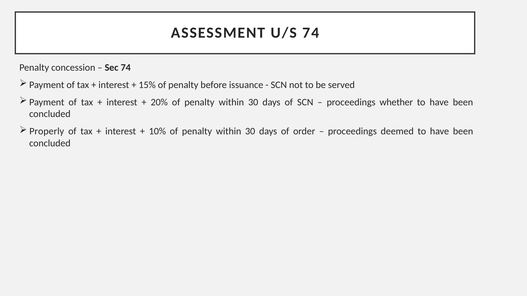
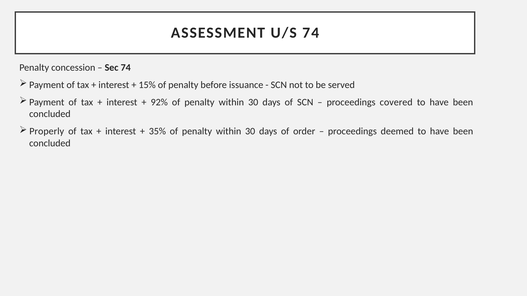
20%: 20% -> 92%
whether: whether -> covered
10%: 10% -> 35%
